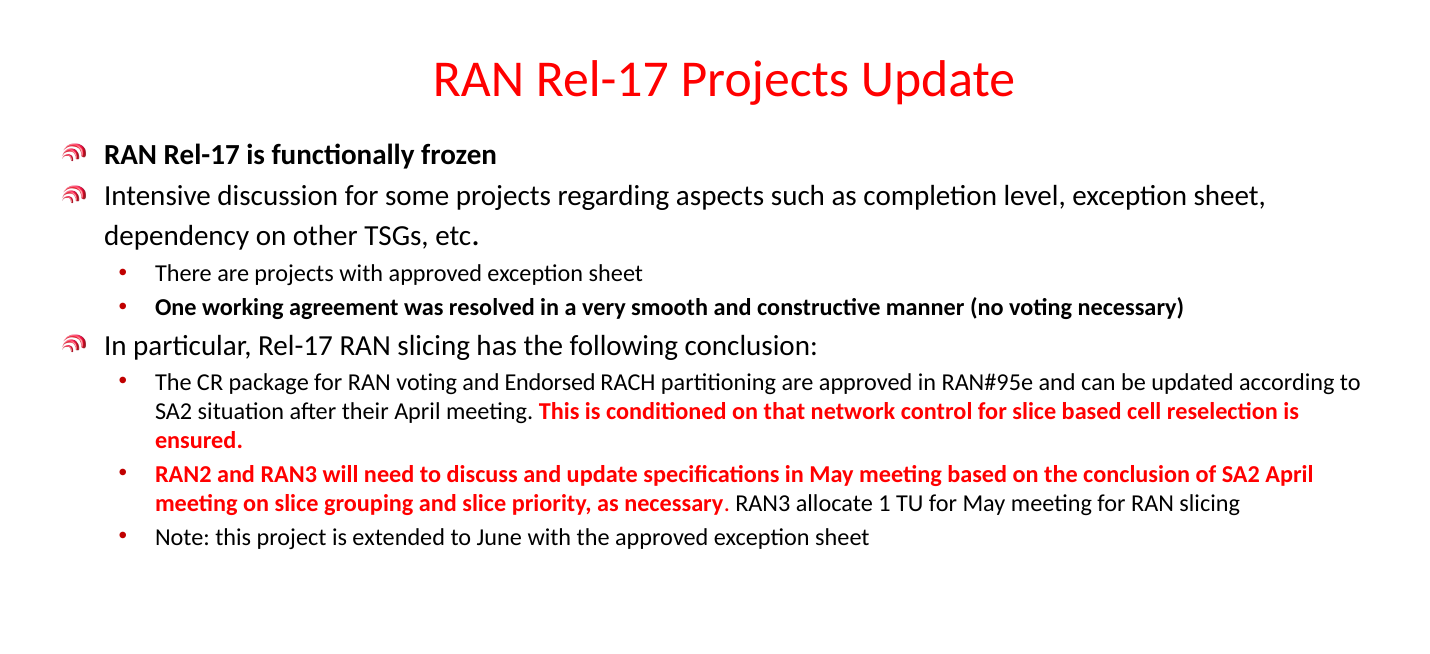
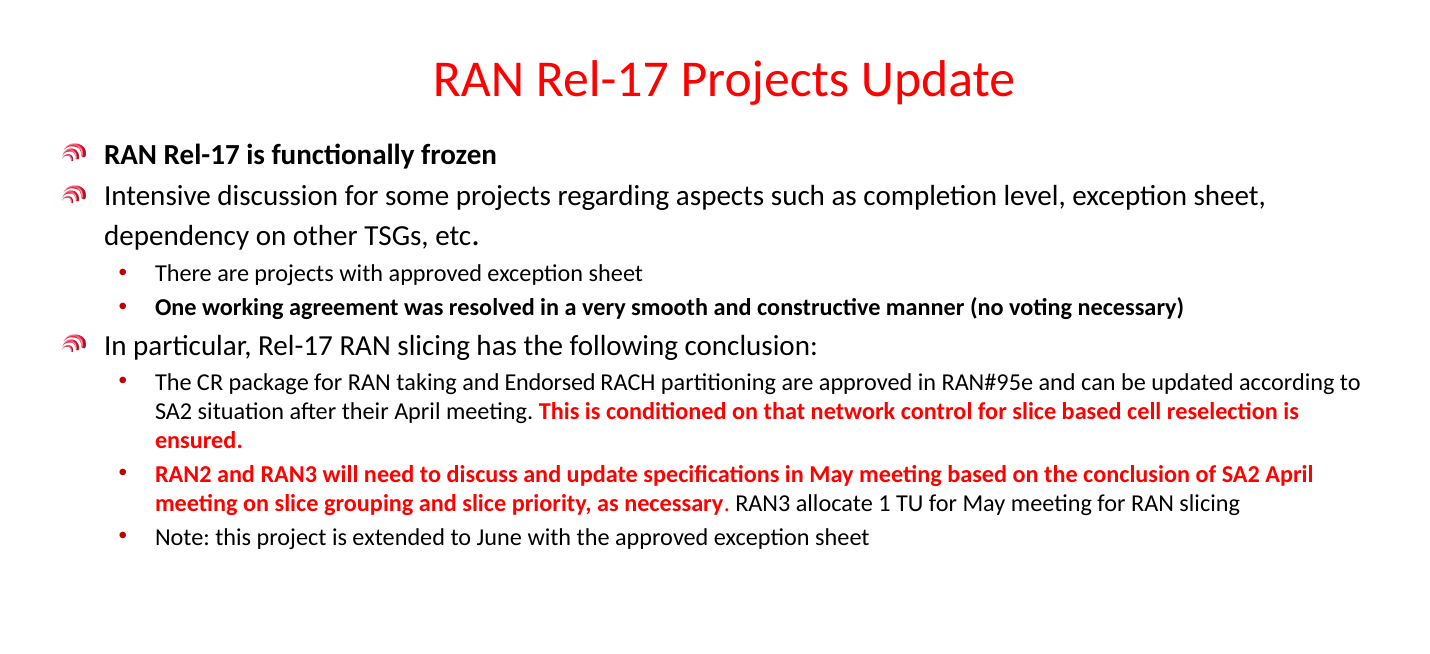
RAN voting: voting -> taking
